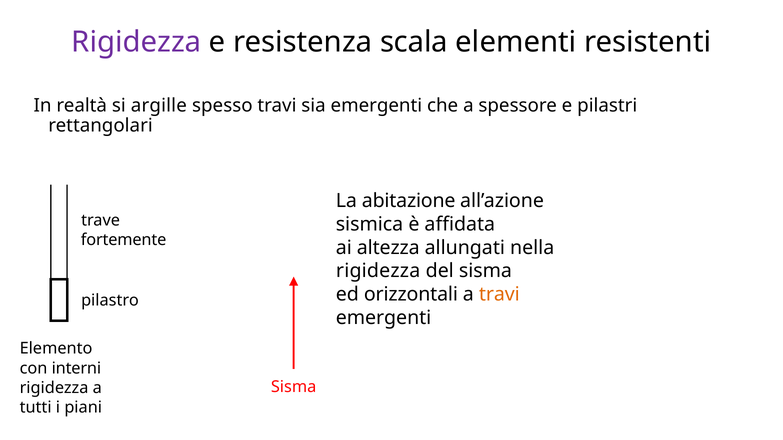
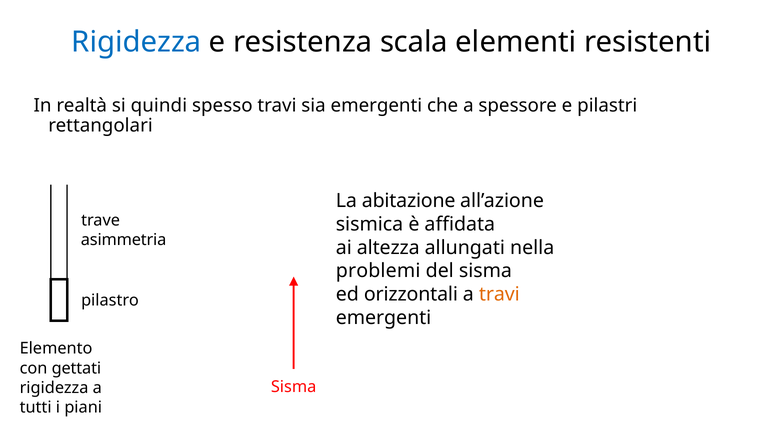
Rigidezza at (136, 42) colour: purple -> blue
argille: argille -> quindi
fortemente: fortemente -> asimmetria
rigidezza at (378, 271): rigidezza -> problemi
interni: interni -> gettati
